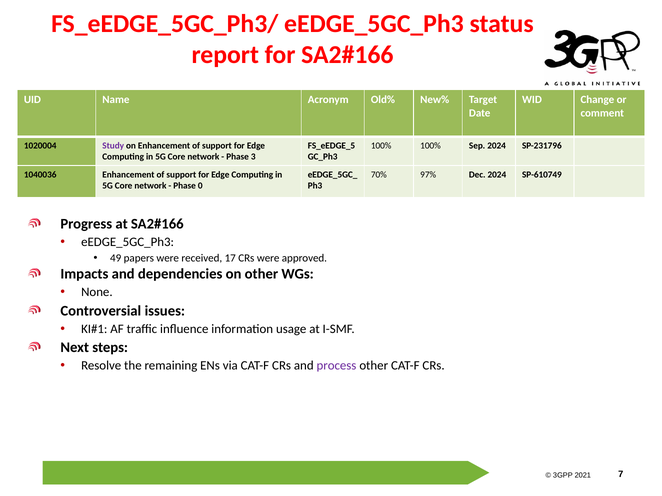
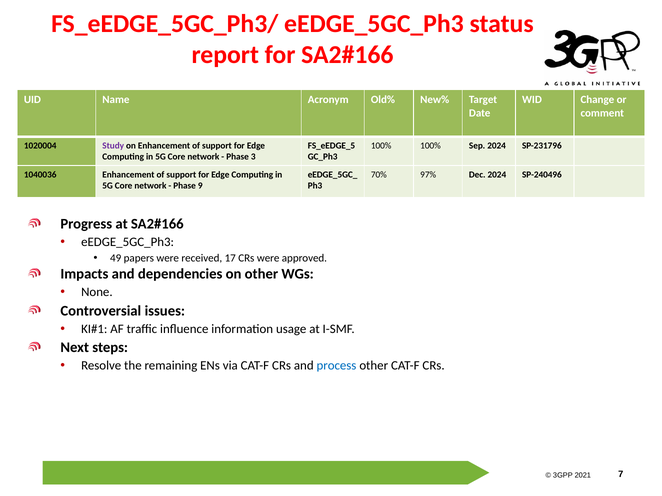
SP-610749: SP-610749 -> SP-240496
0: 0 -> 9
process colour: purple -> blue
